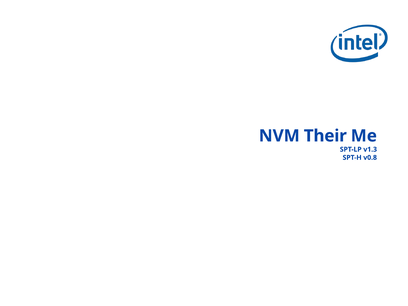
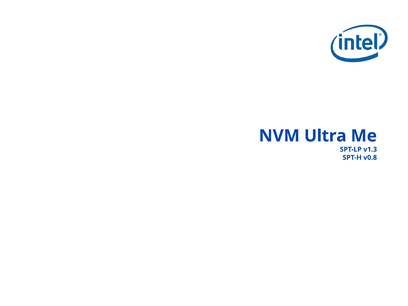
Their: Their -> Ultra
